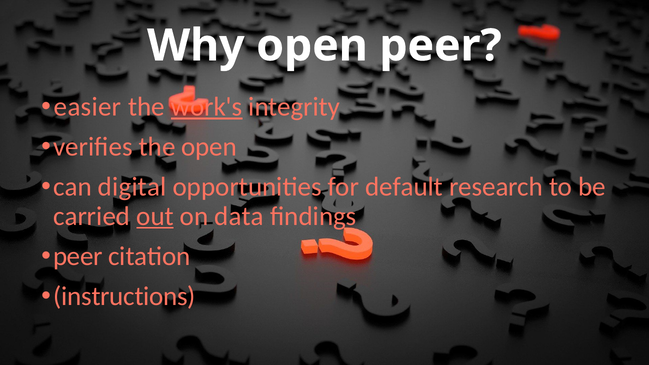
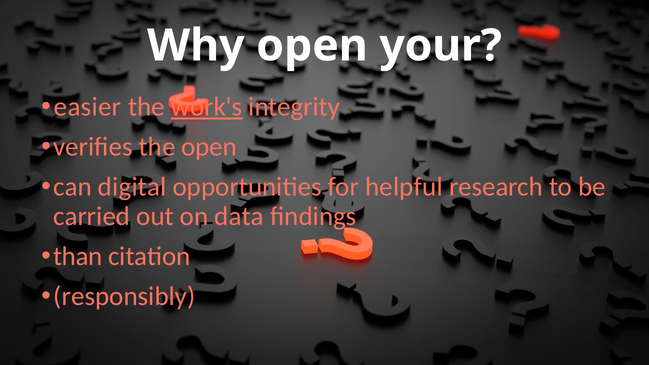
open peer: peer -> your
default: default -> helpful
out underline: present -> none
peer at (78, 256): peer -> than
instructions: instructions -> responsibly
